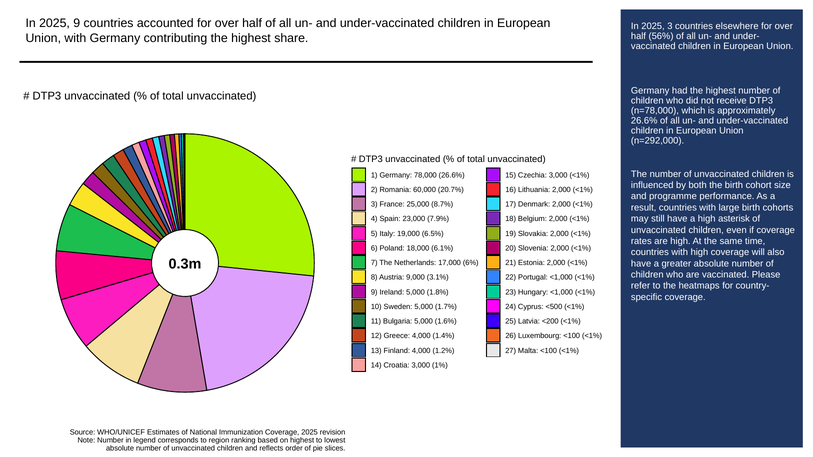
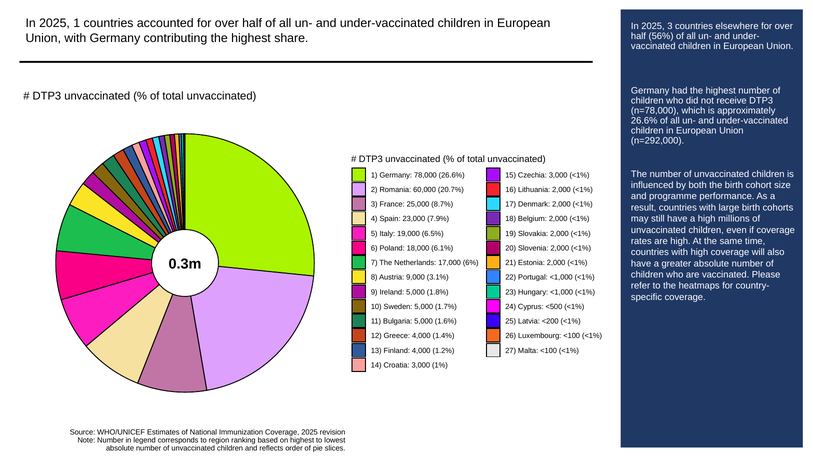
2025 9: 9 -> 1
asterisk: asterisk -> millions
